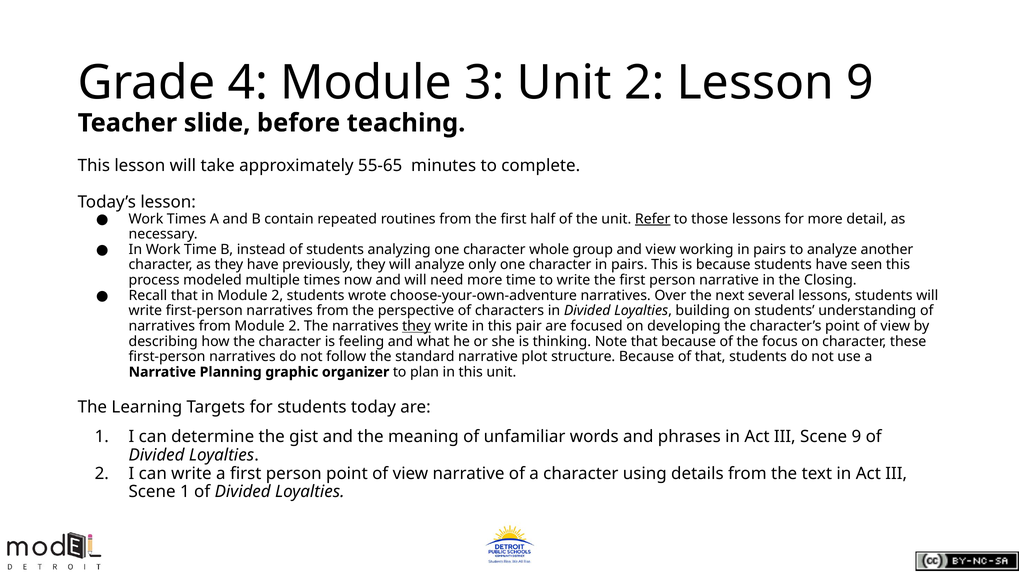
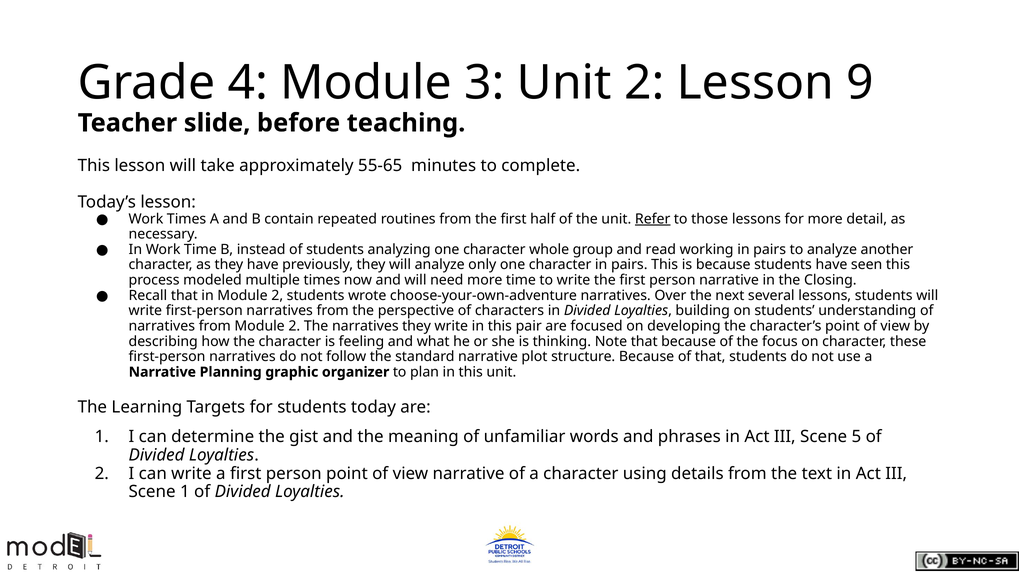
and view: view -> read
they at (417, 326) underline: present -> none
Scene 9: 9 -> 5
